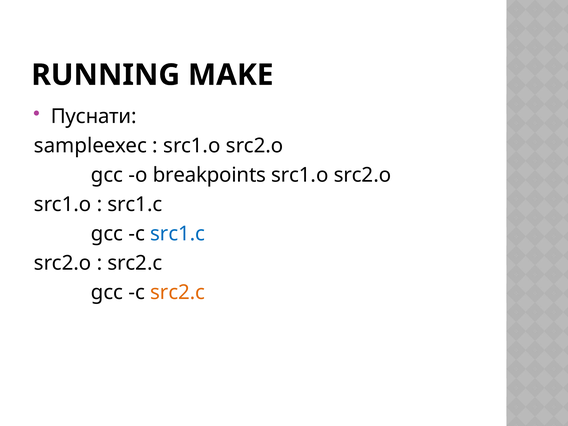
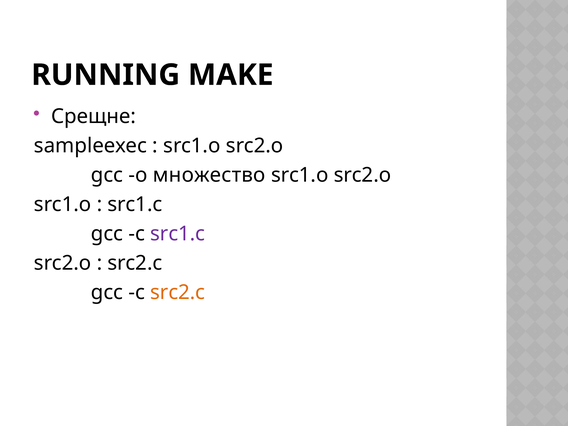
Пуснати: Пуснати -> Срещне
breakpoints: breakpoints -> множество
src1.c at (178, 234) colour: blue -> purple
